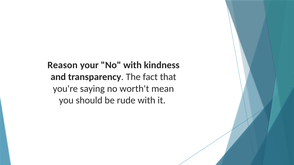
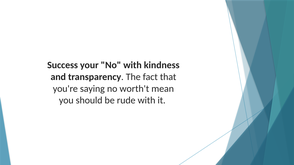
Reason: Reason -> Success
